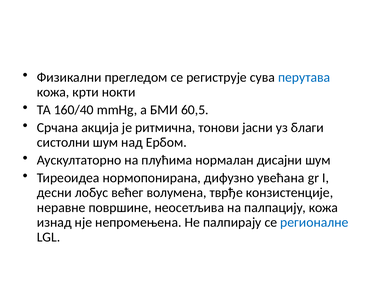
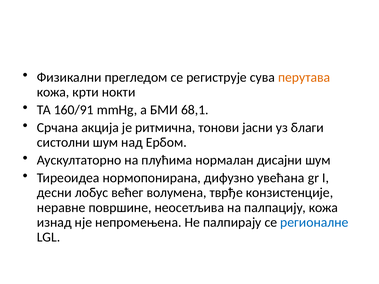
перутава colour: blue -> orange
160/40: 160/40 -> 160/91
60,5: 60,5 -> 68,1
